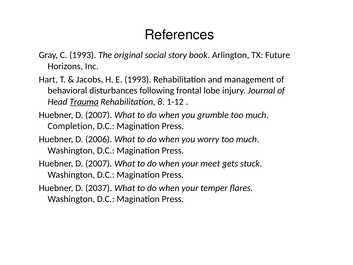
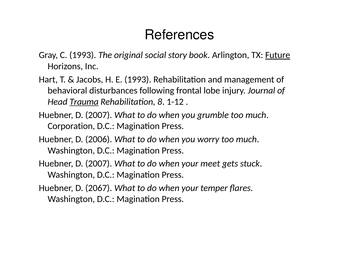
Future underline: none -> present
Completion: Completion -> Corporation
2037: 2037 -> 2067
